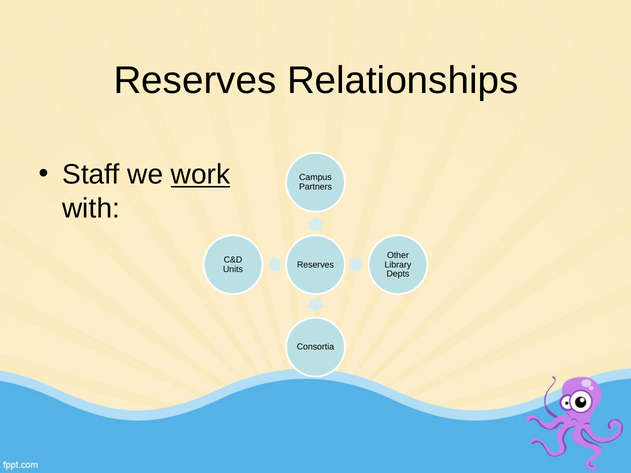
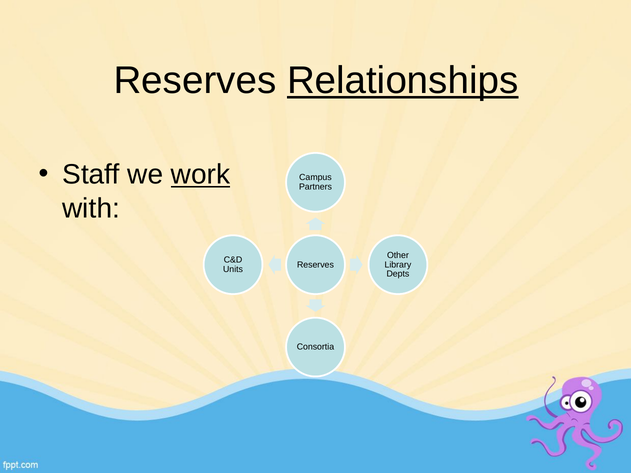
Relationships underline: none -> present
